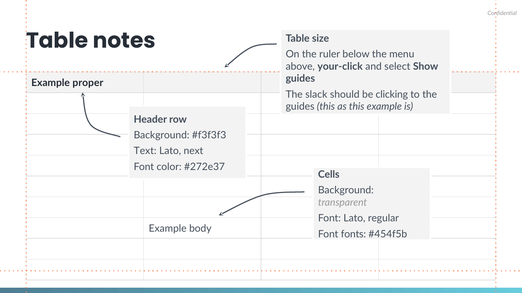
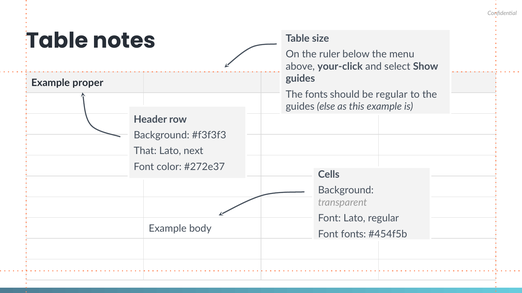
The slack: slack -> fonts
be clicking: clicking -> regular
guides this: this -> else
Text: Text -> That
